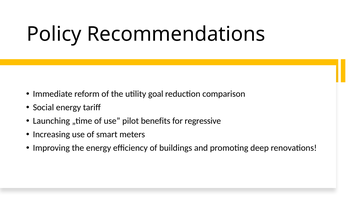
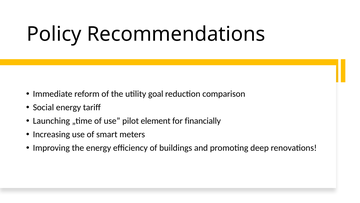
benefits: benefits -> element
regressive: regressive -> financially
